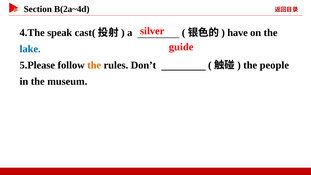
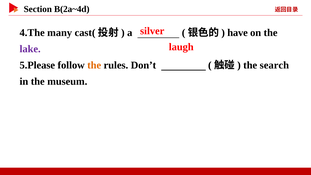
speak: speak -> many
guide: guide -> laugh
lake colour: blue -> purple
people: people -> search
